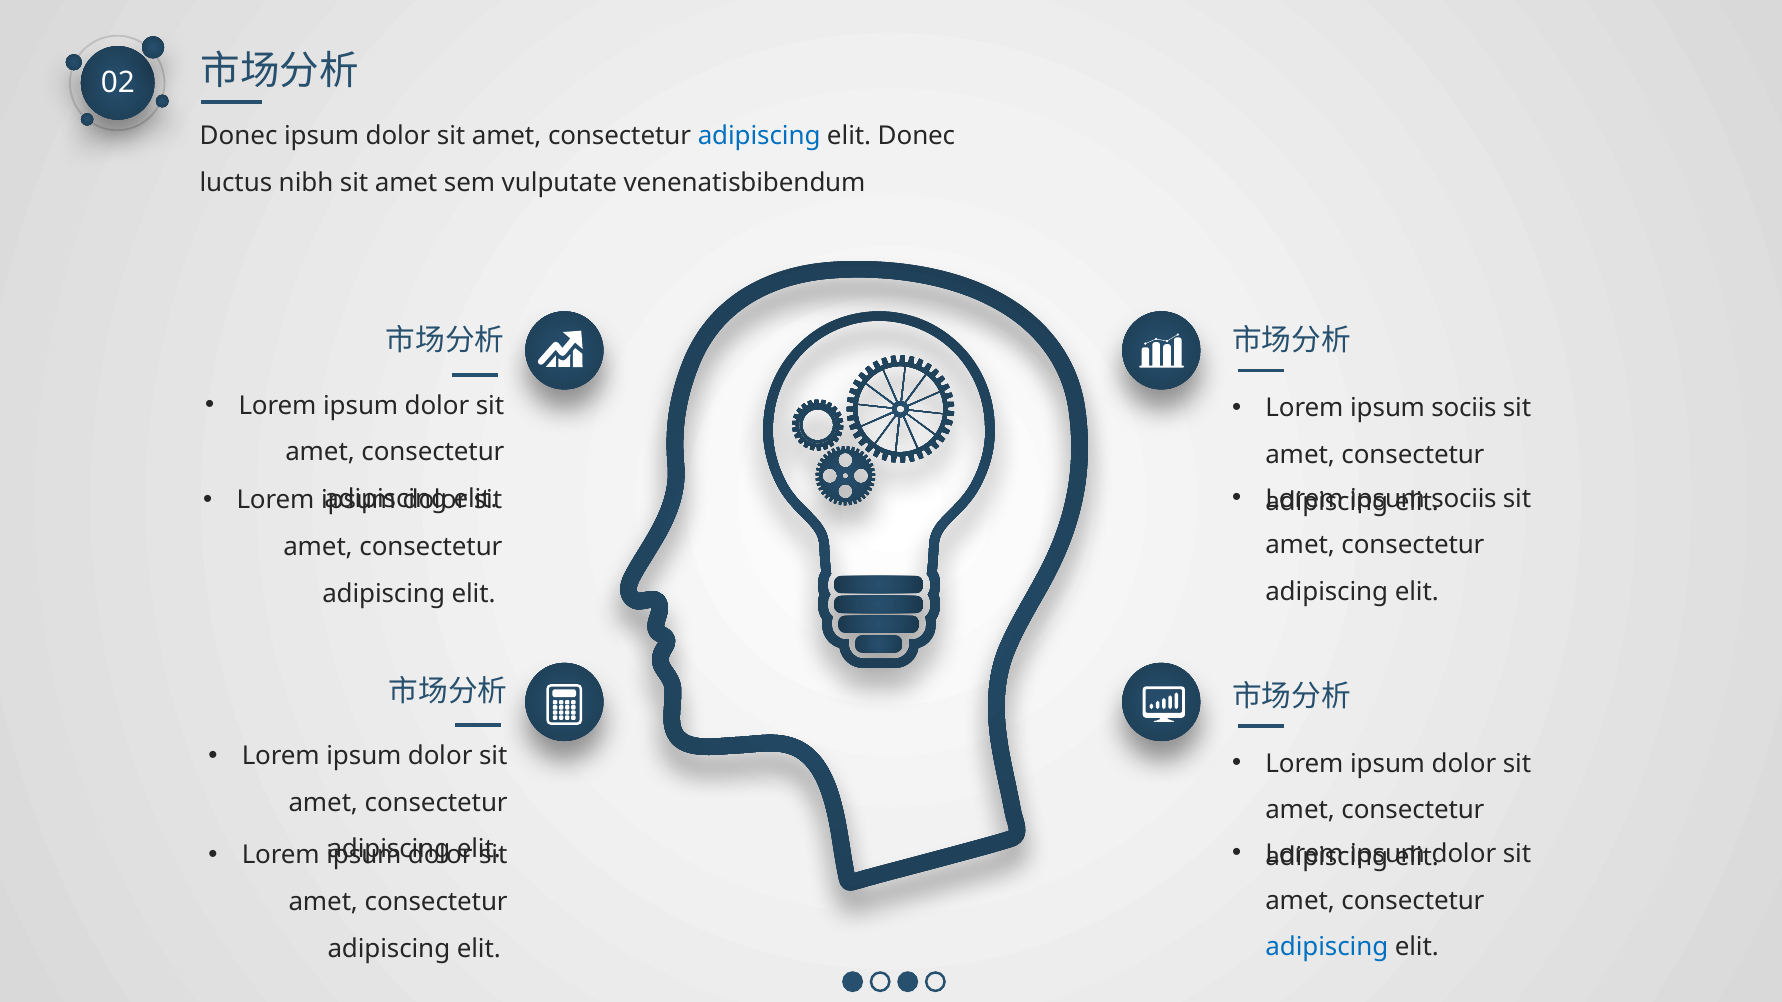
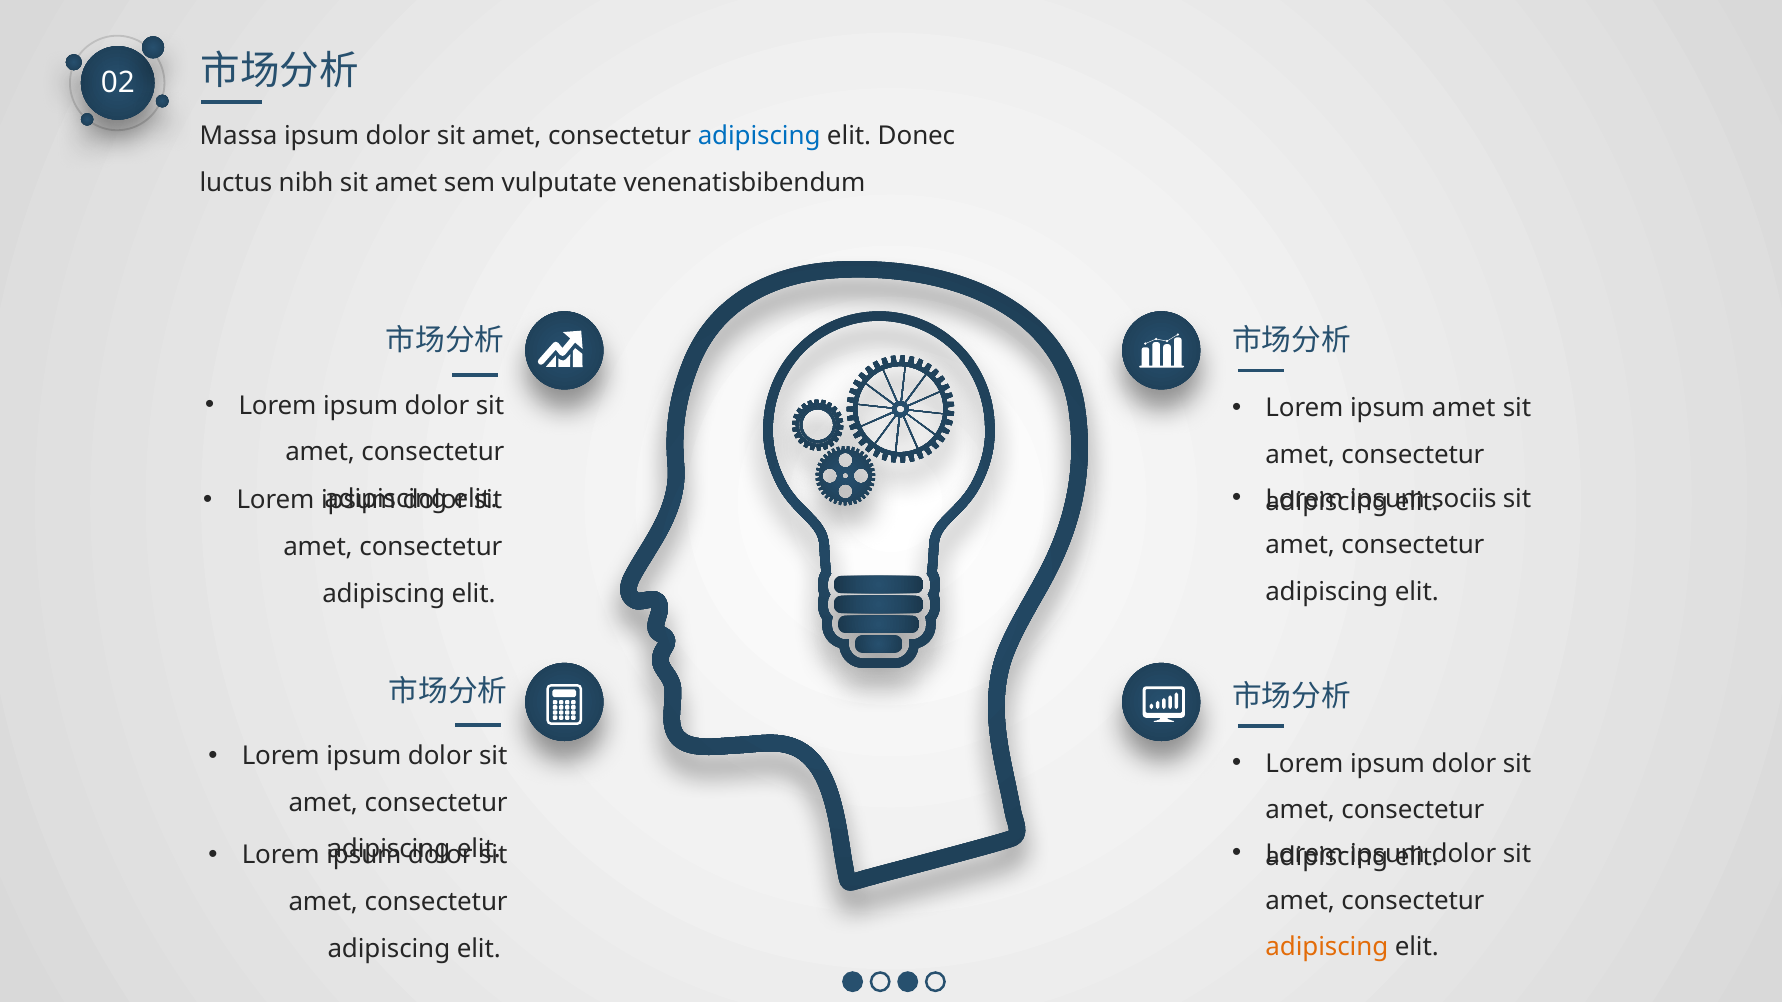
Donec at (239, 136): Donec -> Massa
sociis at (1464, 408): sociis -> amet
adipiscing at (1327, 948) colour: blue -> orange
